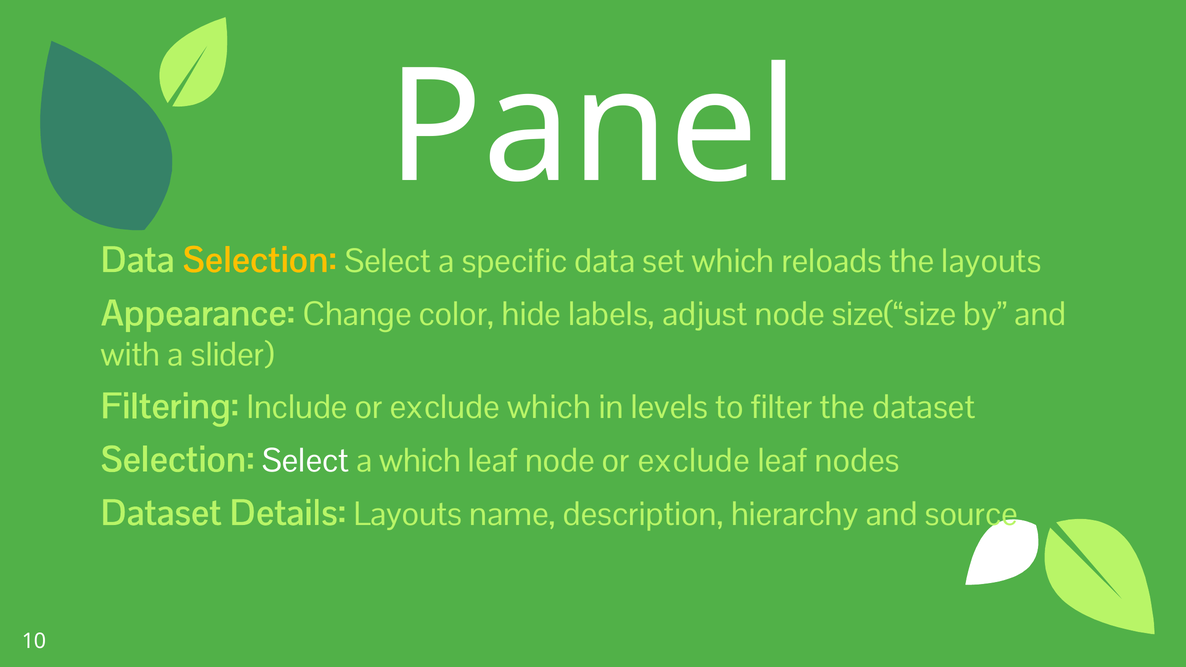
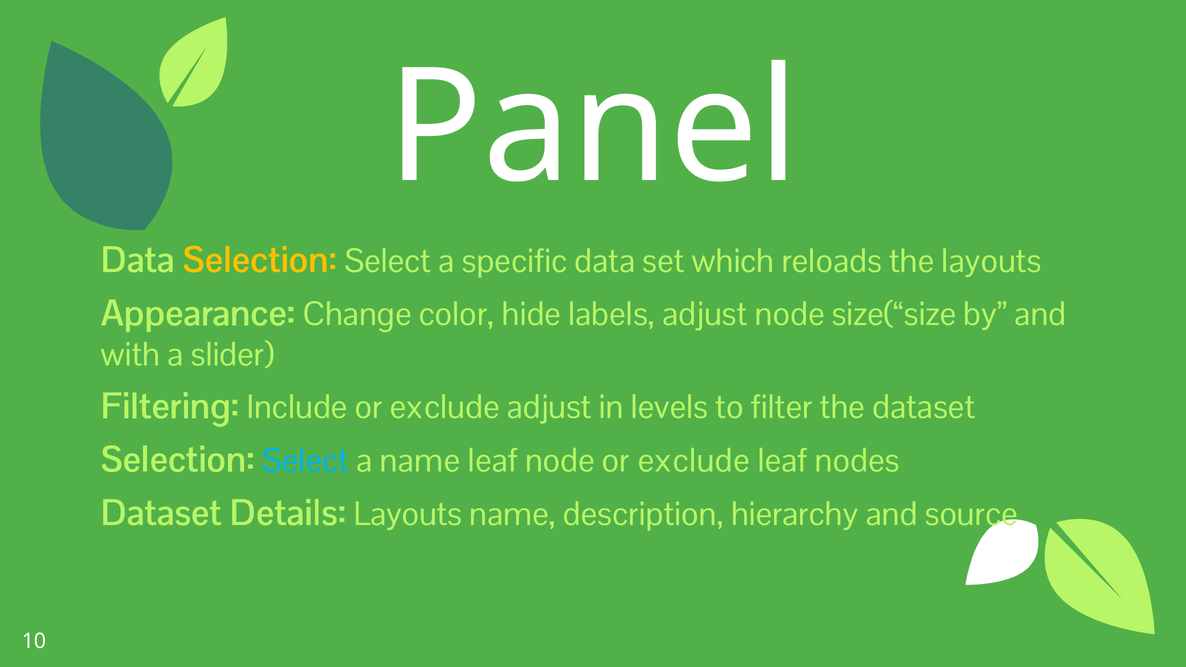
exclude which: which -> adjust
Select at (306, 461) colour: white -> light blue
a which: which -> name
